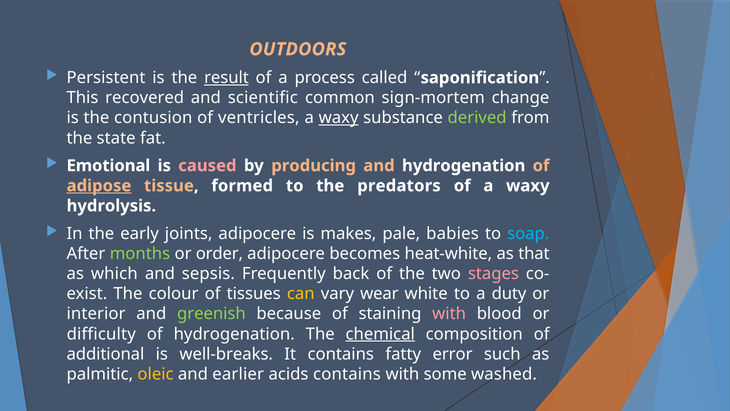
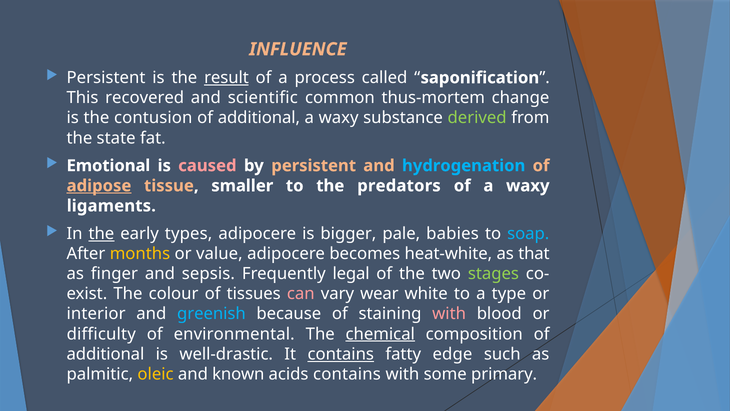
OUTDOORS: OUTDOORS -> INFLUENCE
sign-mortem: sign-mortem -> thus-mortem
ventricles at (259, 118): ventricles -> additional
waxy at (339, 118) underline: present -> none
by producing: producing -> persistent
hydrogenation at (464, 166) colour: white -> light blue
formed: formed -> smaller
hydrolysis: hydrolysis -> ligaments
the at (101, 233) underline: none -> present
joints: joints -> types
makes: makes -> bigger
months colour: light green -> yellow
order: order -> value
which: which -> finger
back: back -> legal
stages colour: pink -> light green
can colour: yellow -> pink
duty: duty -> type
greenish colour: light green -> light blue
of hydrogenation: hydrogenation -> environmental
well-breaks: well-breaks -> well-drastic
contains at (341, 354) underline: none -> present
error: error -> edge
earlier: earlier -> known
washed: washed -> primary
